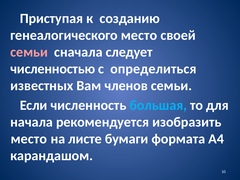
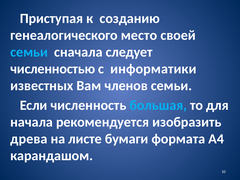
семьи at (29, 52) colour: pink -> light blue
определиться: определиться -> информатики
место at (29, 139): место -> древа
